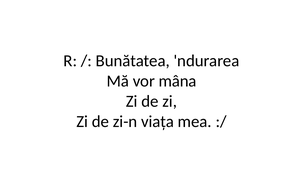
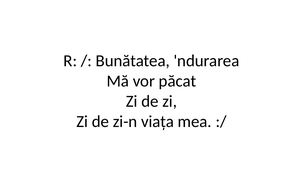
mâna: mâna -> păcat
